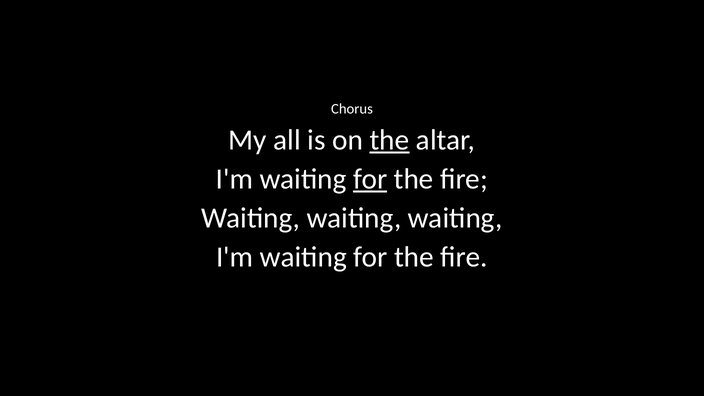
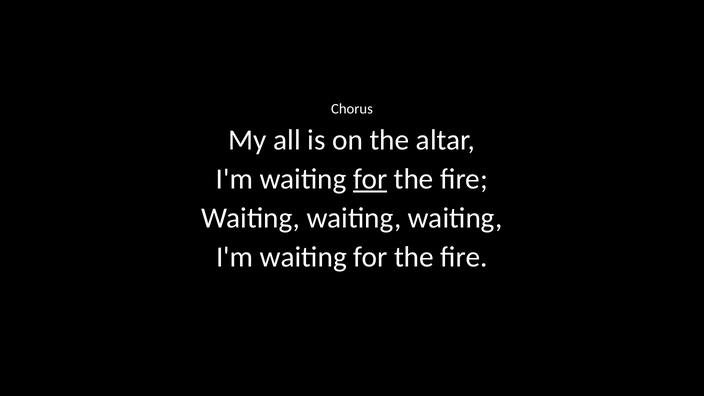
the at (390, 140) underline: present -> none
